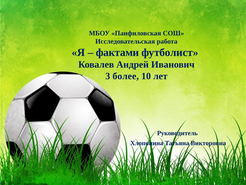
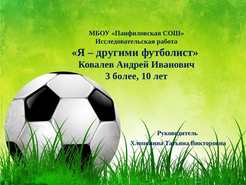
фактами: фактами -> другими
